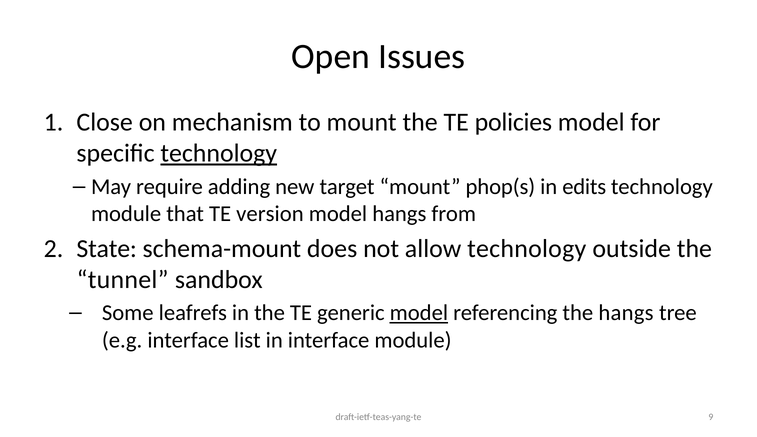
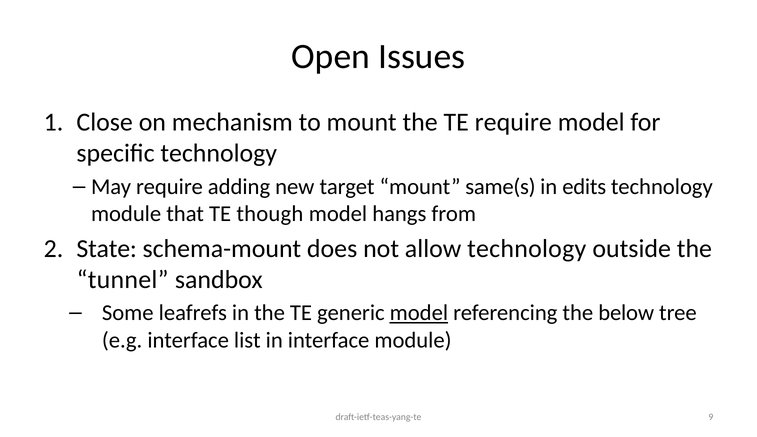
TE policies: policies -> require
technology at (219, 153) underline: present -> none
phop(s: phop(s -> same(s
version: version -> though
the hangs: hangs -> below
